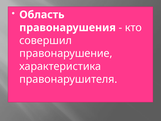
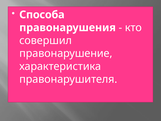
Область: Область -> Способа
